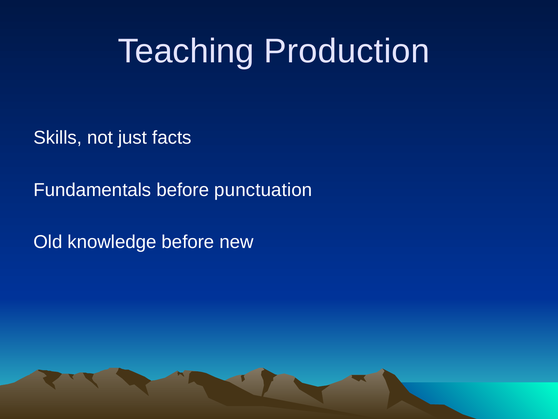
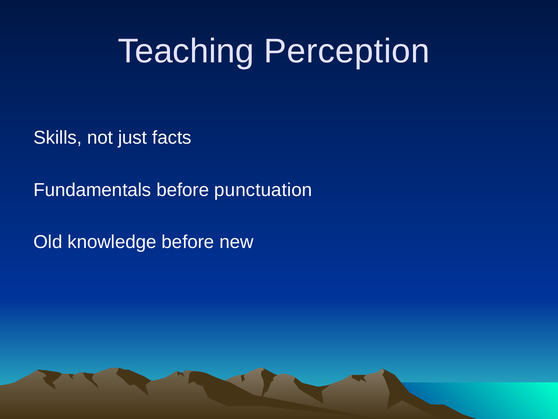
Production: Production -> Perception
